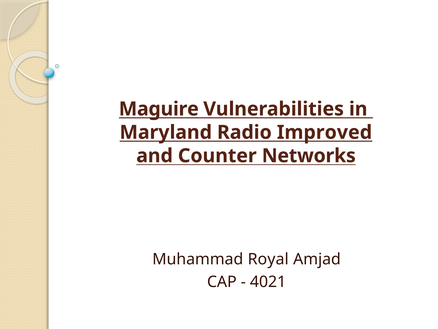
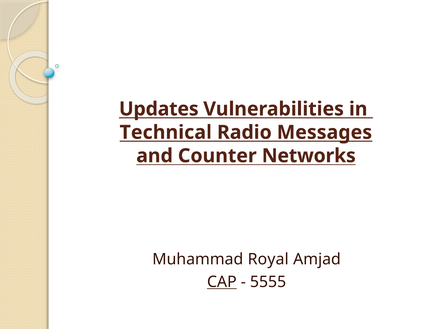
Maguire: Maguire -> Updates
Maryland: Maryland -> Technical
Improved: Improved -> Messages
CAP underline: none -> present
4021: 4021 -> 5555
